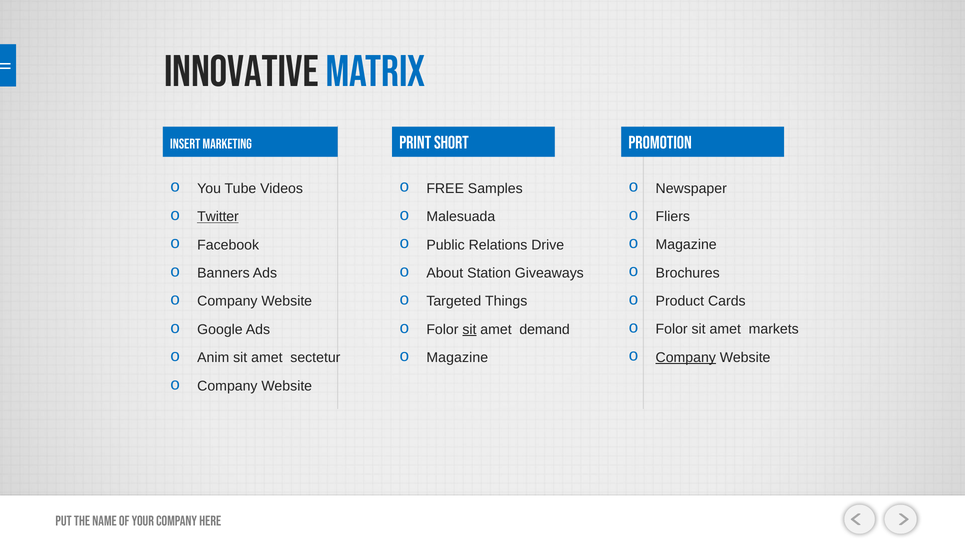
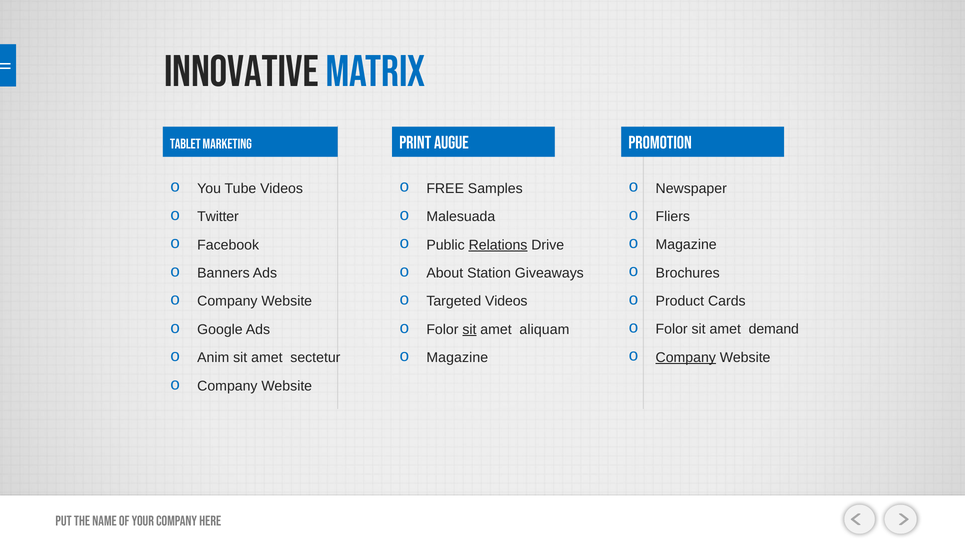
short: short -> augue
INSERT: INSERT -> TABLET
Twitter underline: present -> none
Relations underline: none -> present
Targeted Things: Things -> Videos
markets: markets -> demand
demand: demand -> aliquam
